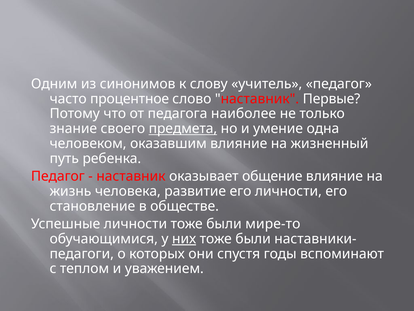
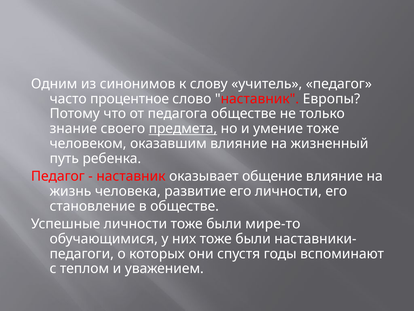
Первые: Первые -> Европы
педагога наиболее: наиболее -> обществе
умение одна: одна -> тоже
них underline: present -> none
